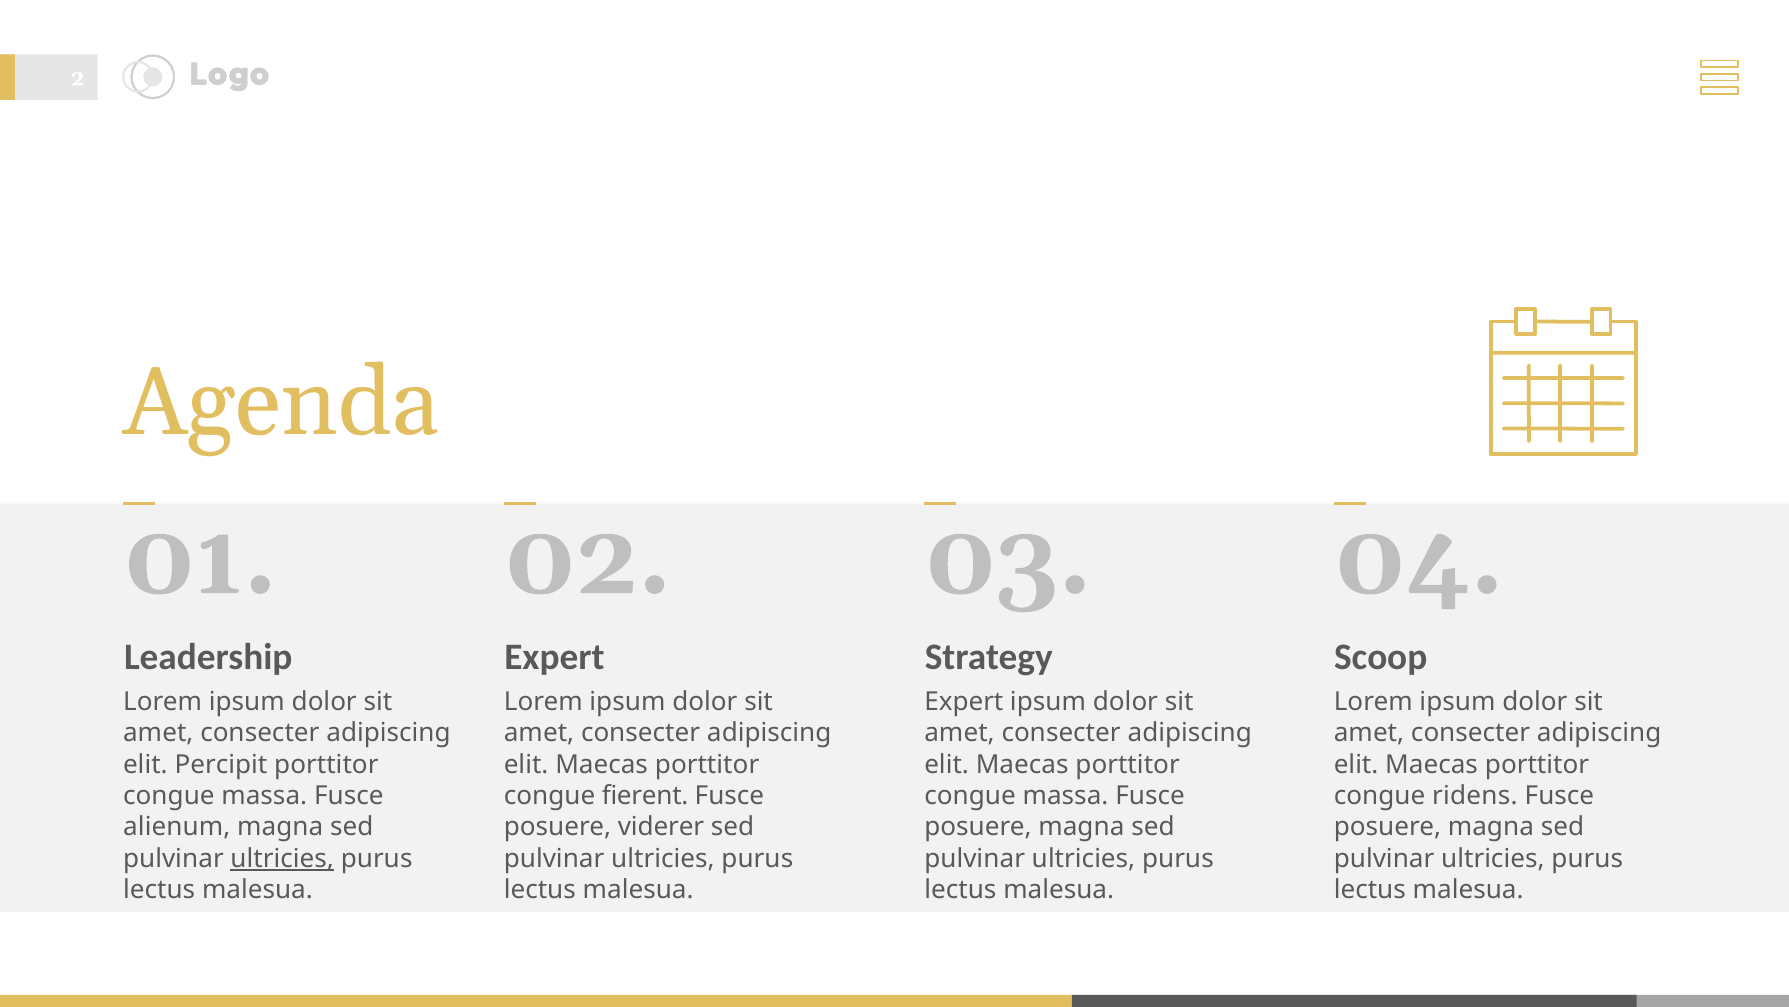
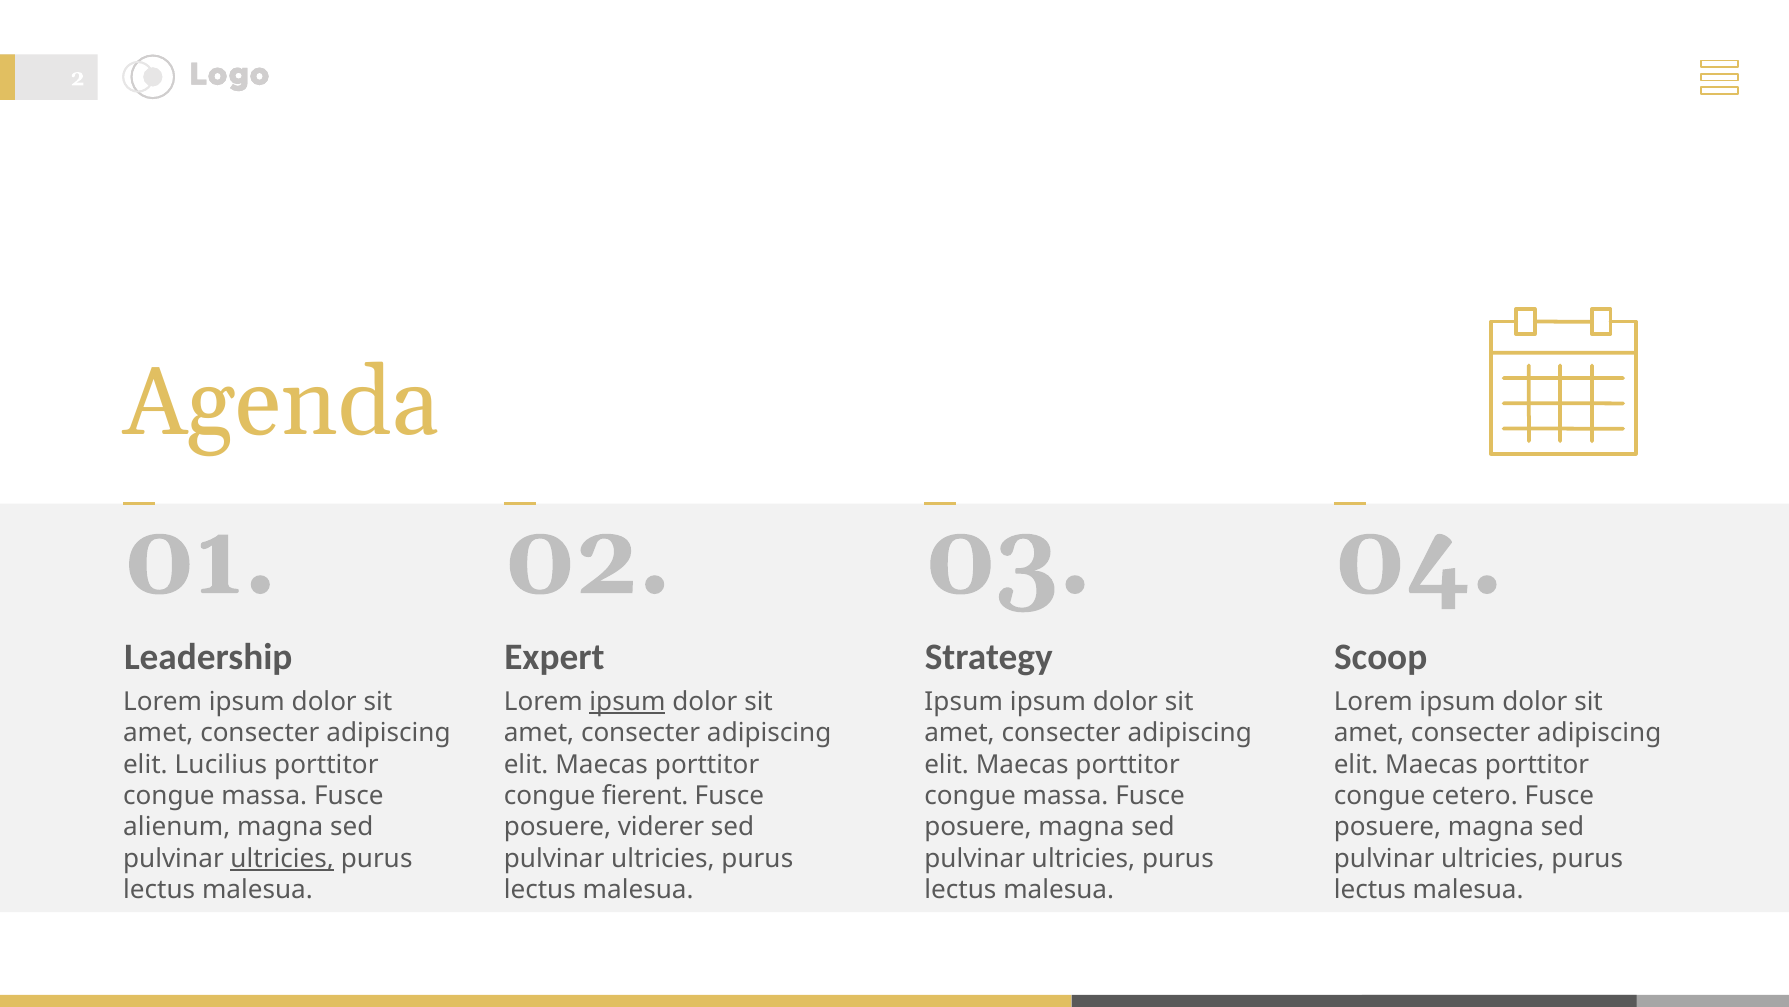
ipsum at (627, 701) underline: none -> present
Expert at (964, 701): Expert -> Ipsum
Percipit: Percipit -> Lucilius
ridens: ridens -> cetero
